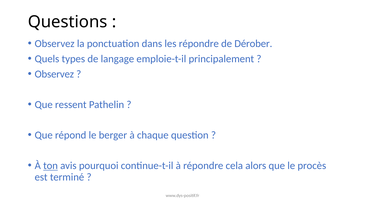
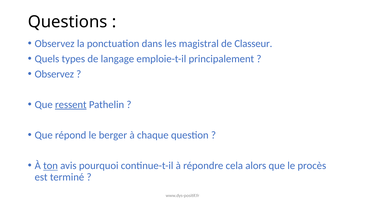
les répondre: répondre -> magistral
Dérober: Dérober -> Classeur
ressent underline: none -> present
